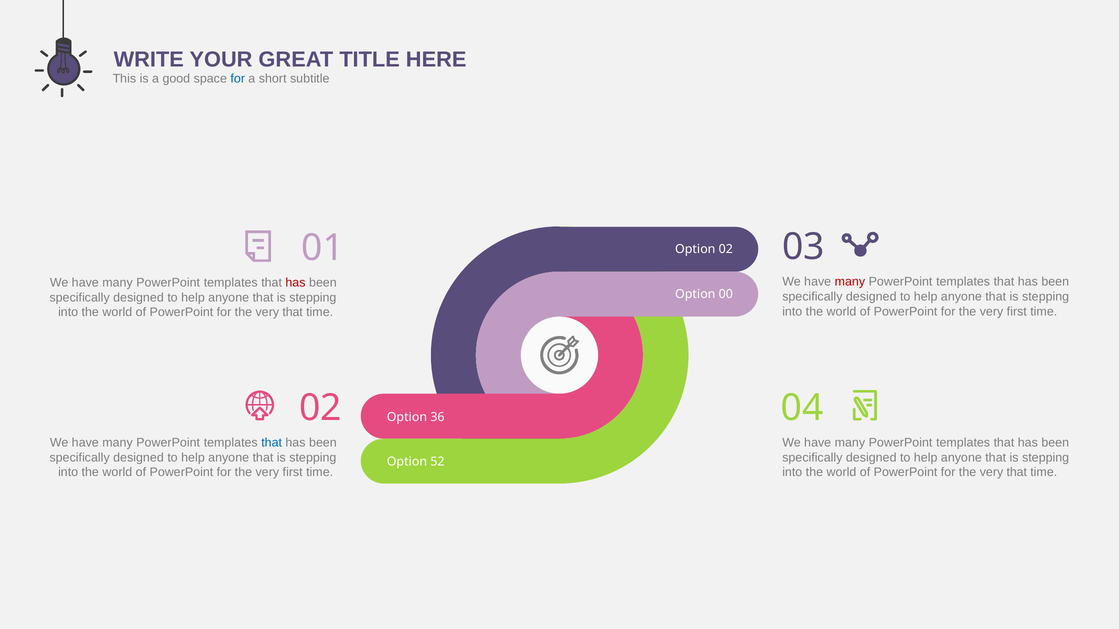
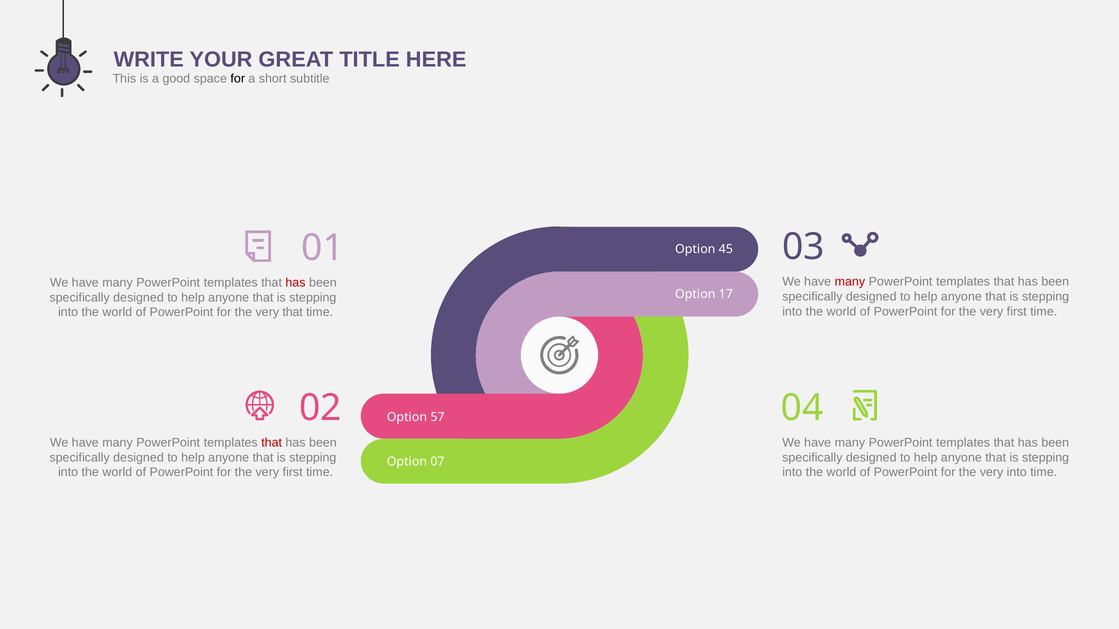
for at (238, 79) colour: blue -> black
Option 02: 02 -> 45
00: 00 -> 17
36: 36 -> 57
that at (272, 443) colour: blue -> red
52: 52 -> 07
that at (1017, 473): that -> into
